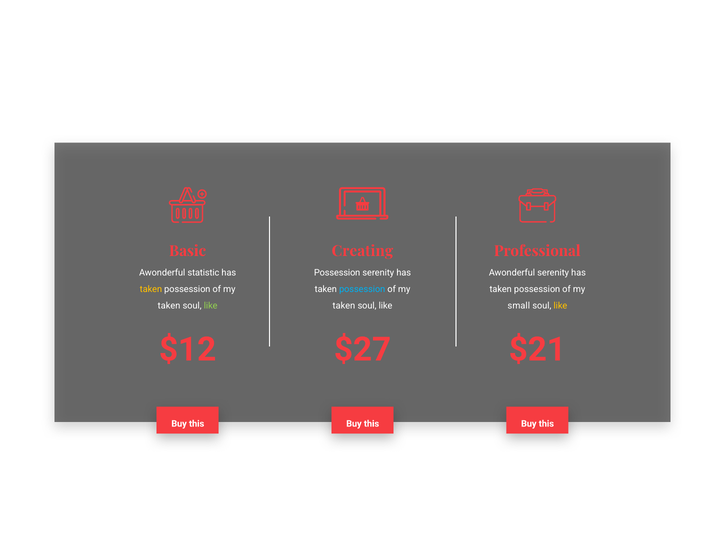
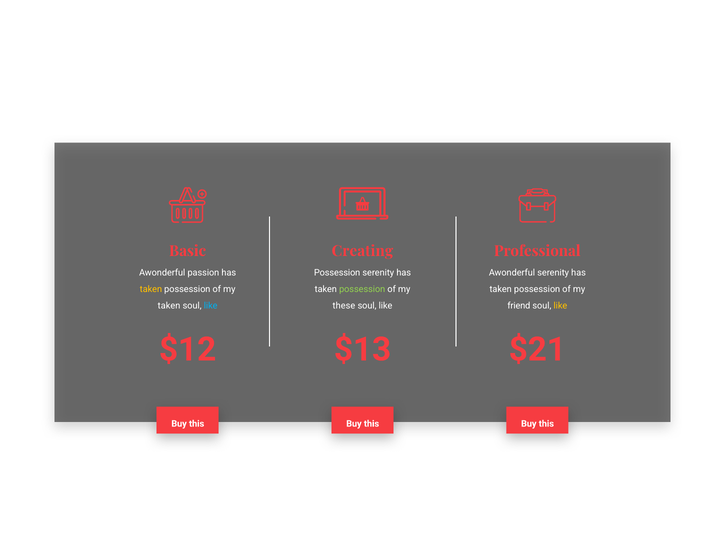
statistic: statistic -> passion
possession at (362, 289) colour: light blue -> light green
like at (211, 305) colour: light green -> light blue
taken at (344, 305): taken -> these
small: small -> friend
$27: $27 -> $13
